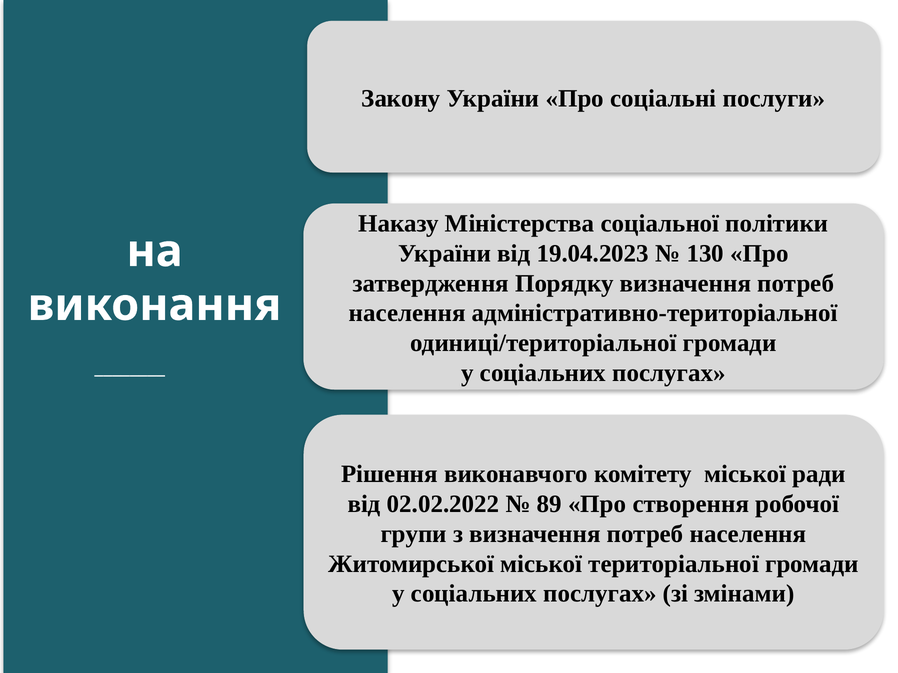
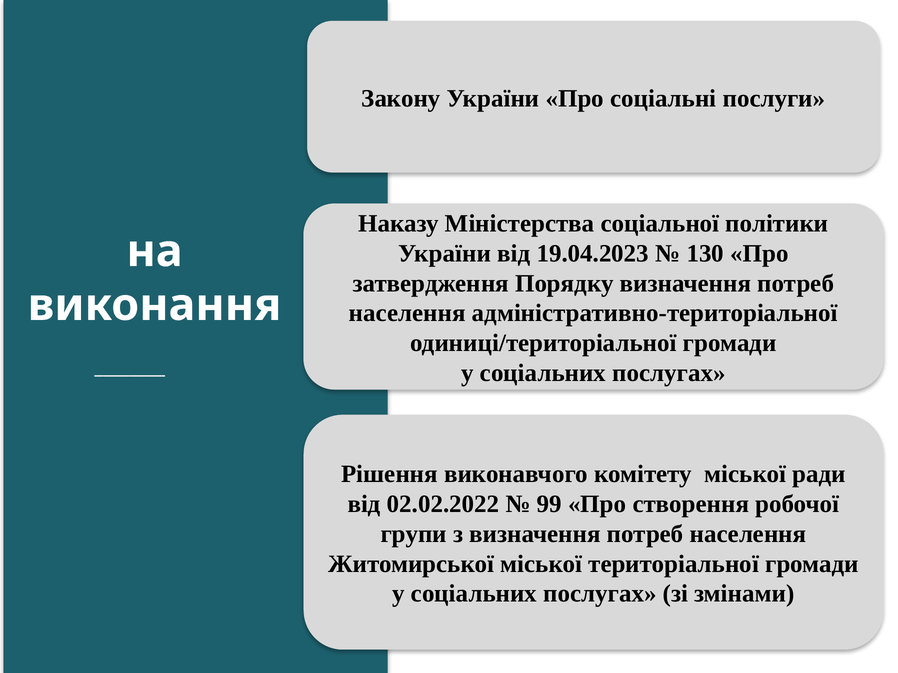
89: 89 -> 99
